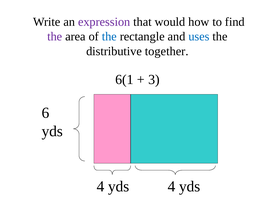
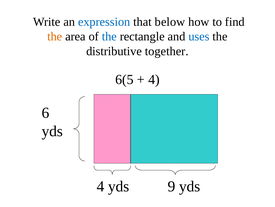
expression colour: purple -> blue
would: would -> below
the at (55, 36) colour: purple -> orange
6(1: 6(1 -> 6(5
3 at (154, 79): 3 -> 4
4 yds 4: 4 -> 9
